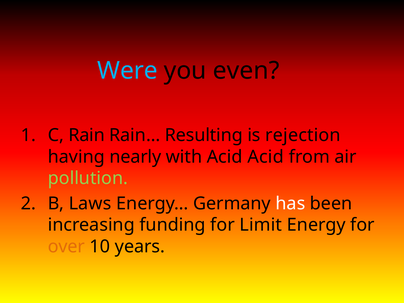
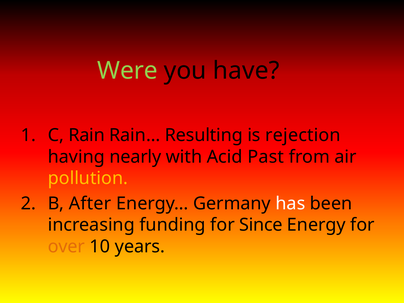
Were colour: light blue -> light green
even: even -> have
Acid Acid: Acid -> Past
pollution colour: light green -> yellow
Laws: Laws -> After
Limit: Limit -> Since
